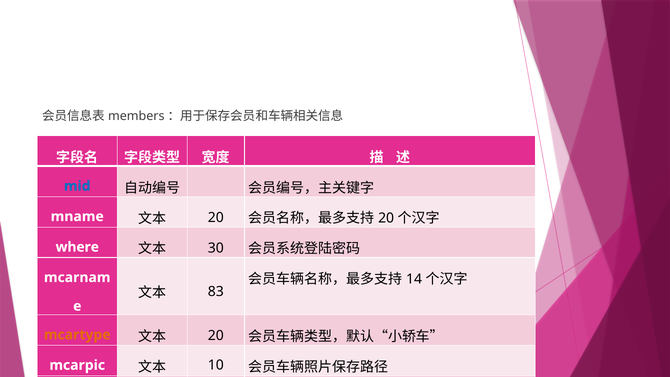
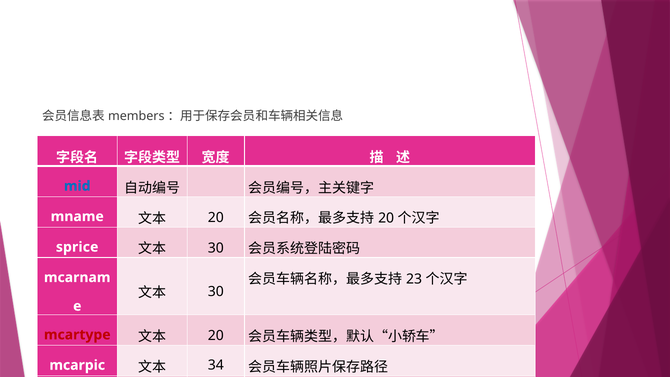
where: where -> sprice
14: 14 -> 23
83 at (216, 292): 83 -> 30
mcartype colour: orange -> red
10: 10 -> 34
